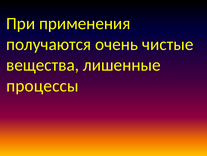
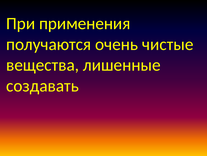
процессы: процессы -> создавать
